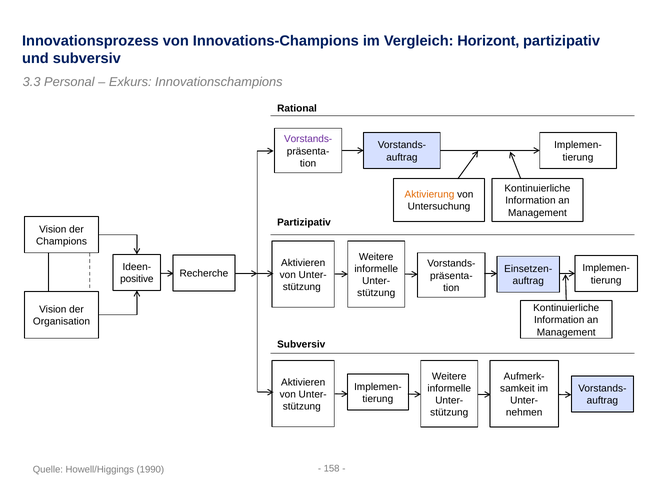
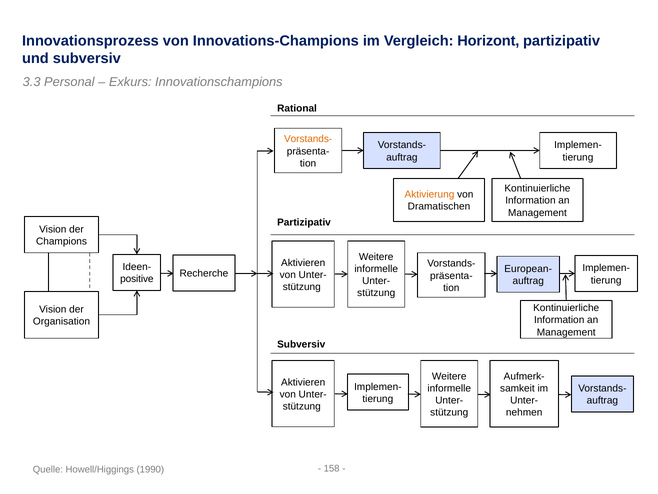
Vorstands- at (308, 139) colour: purple -> orange
Untersuchung: Untersuchung -> Dramatischen
Einsetzen-: Einsetzen- -> European-
